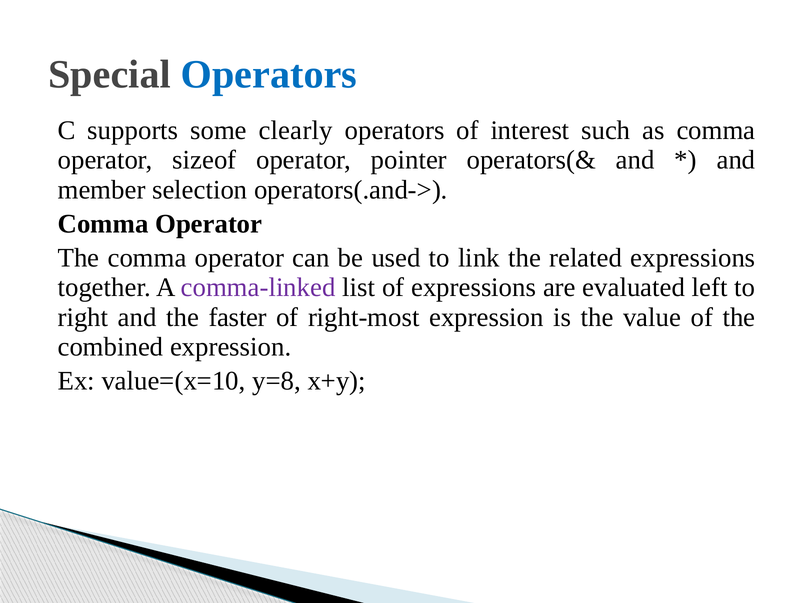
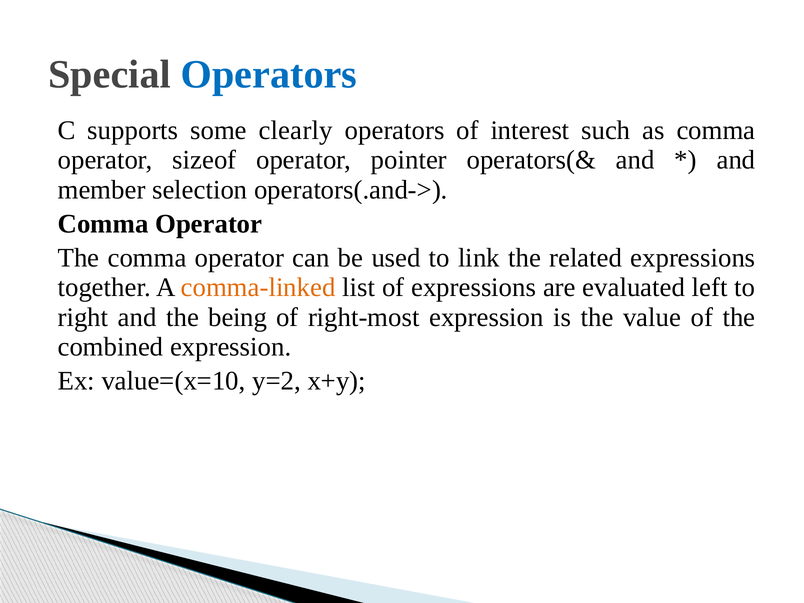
comma-linked colour: purple -> orange
faster: faster -> being
y=8: y=8 -> y=2
